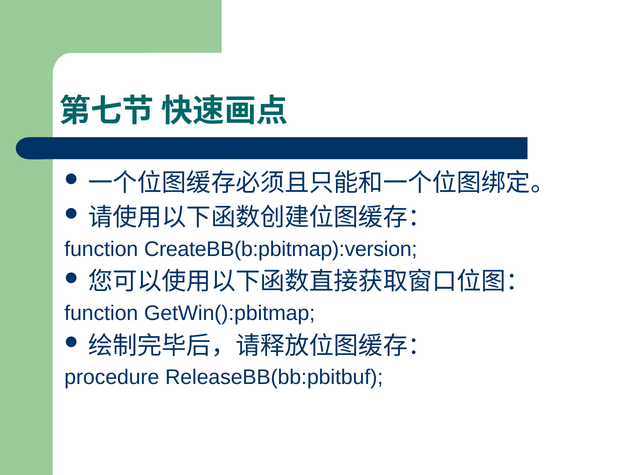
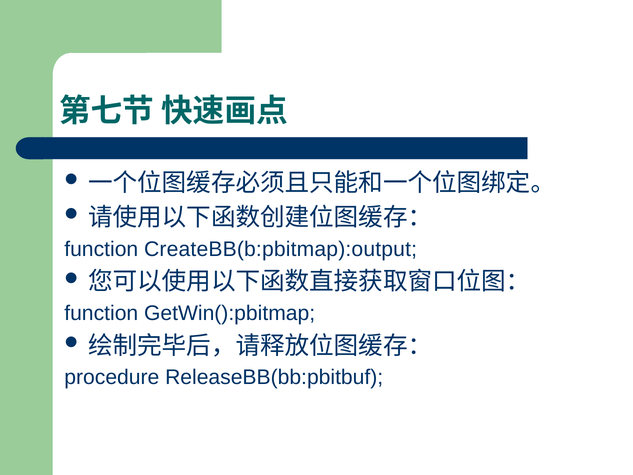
CreateBB(b:pbitmap):version: CreateBB(b:pbitmap):version -> CreateBB(b:pbitmap):output
